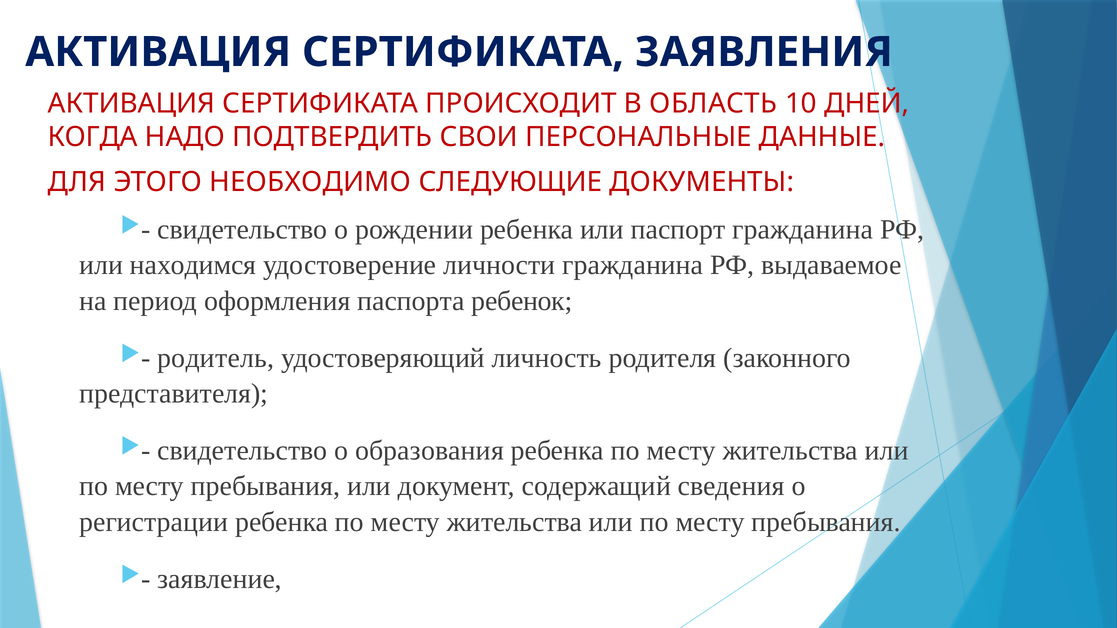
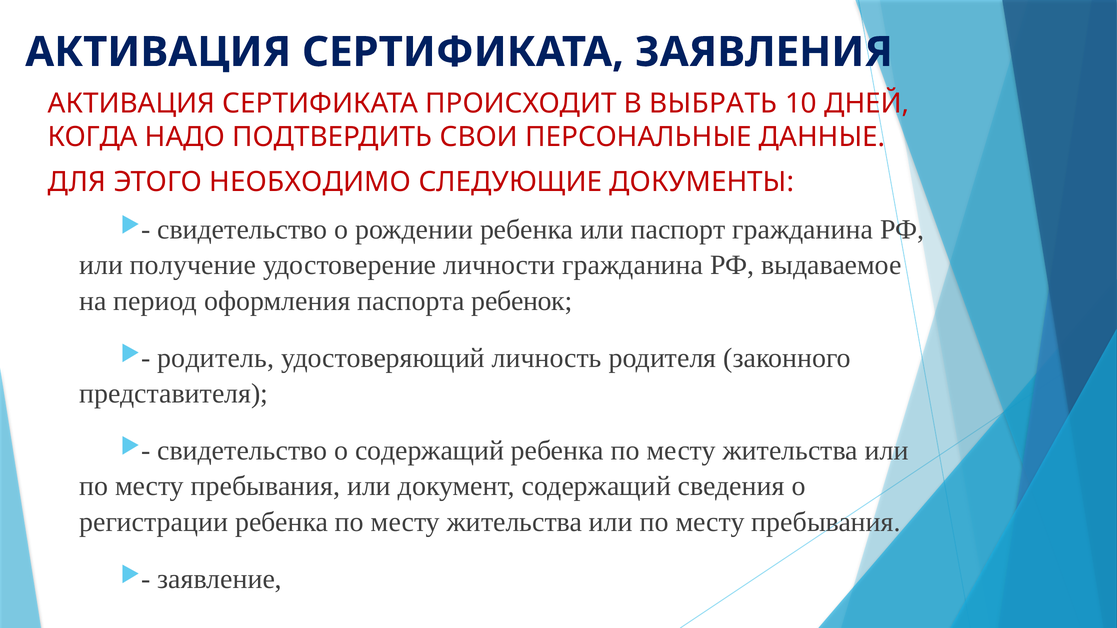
ОБЛАСТЬ: ОБЛАСТЬ -> ВЫБРАТЬ
находимся: находимся -> получение
о образования: образования -> содержащий
